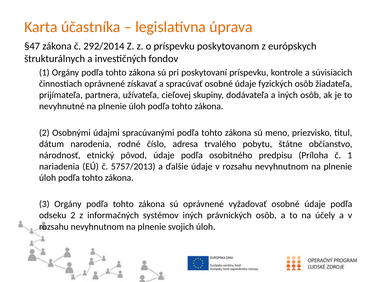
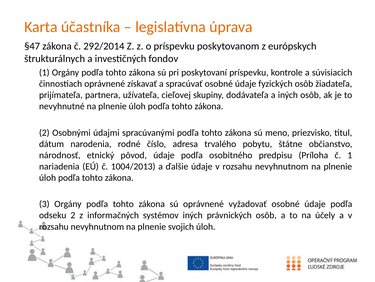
5757/2013: 5757/2013 -> 1004/2013
